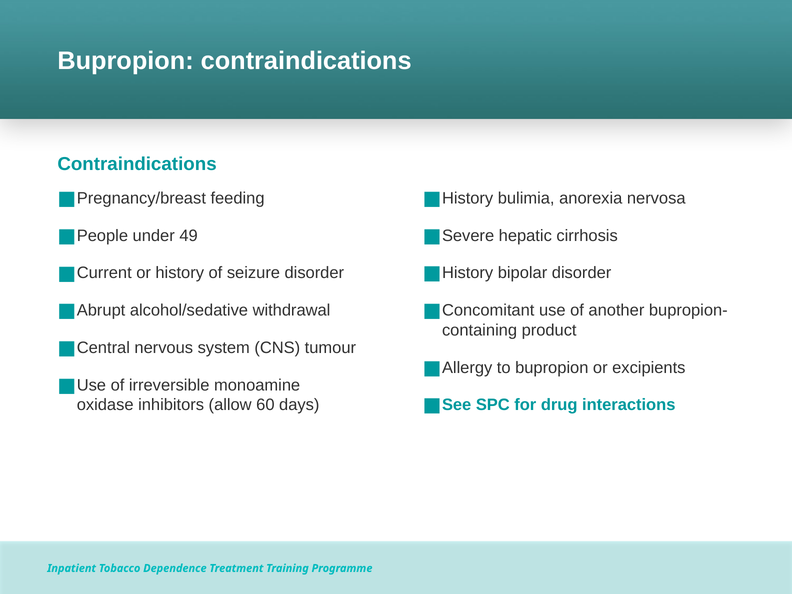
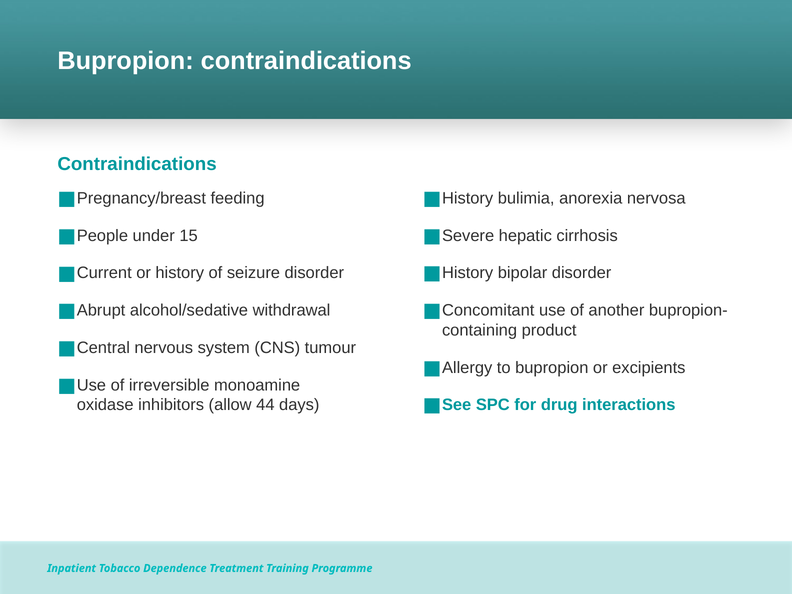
49: 49 -> 15
60: 60 -> 44
